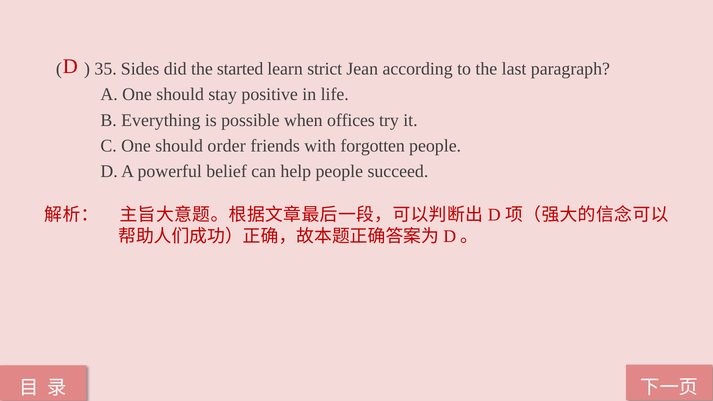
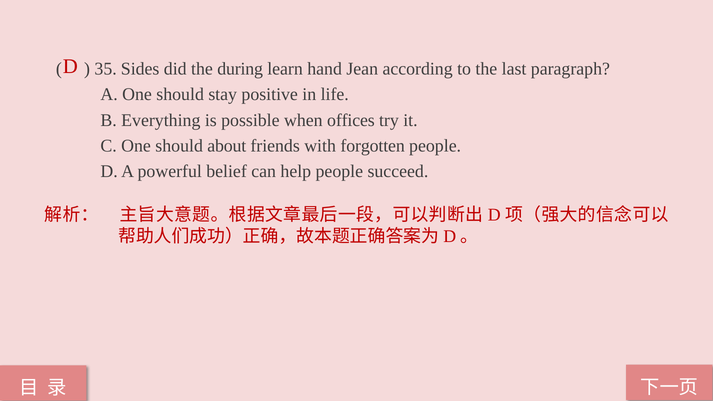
started: started -> during
strict: strict -> hand
order: order -> about
